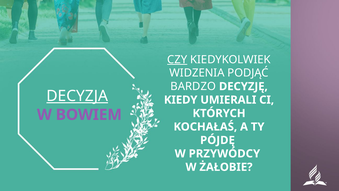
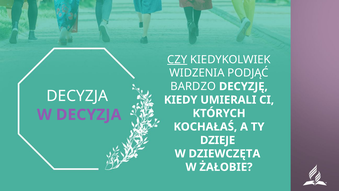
DECYZJA at (77, 96) underline: present -> none
W BOWIEM: BOWIEM -> DECYZJA
PÓJDĘ: PÓJDĘ -> DZIEJE
PRZYWÓDCY: PRZYWÓDCY -> DZIEWCZĘTA
